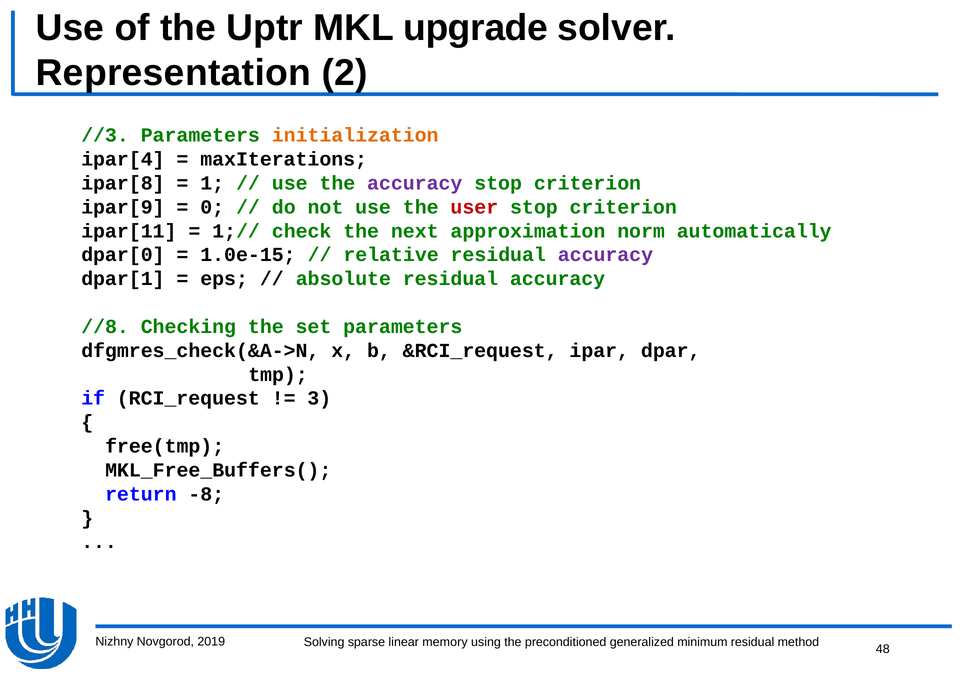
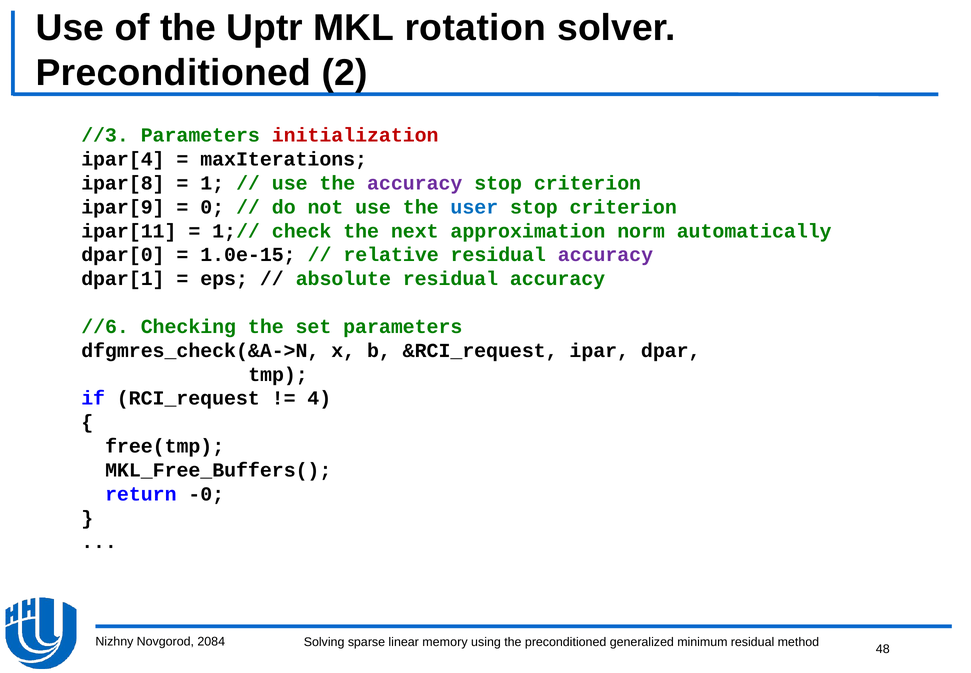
upgrade: upgrade -> rotation
Representation at (173, 73): Representation -> Preconditioned
initialization colour: orange -> red
user colour: red -> blue
//8: //8 -> //6
3: 3 -> 4
-8: -8 -> -0
2019: 2019 -> 2084
